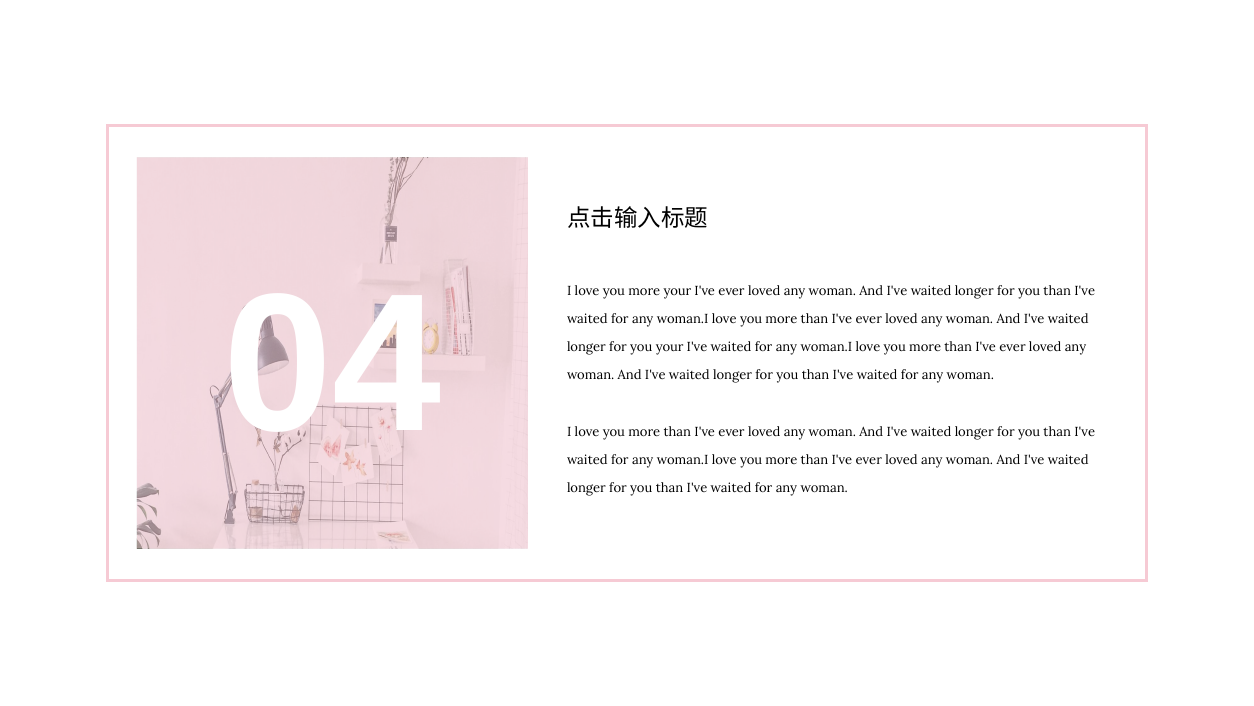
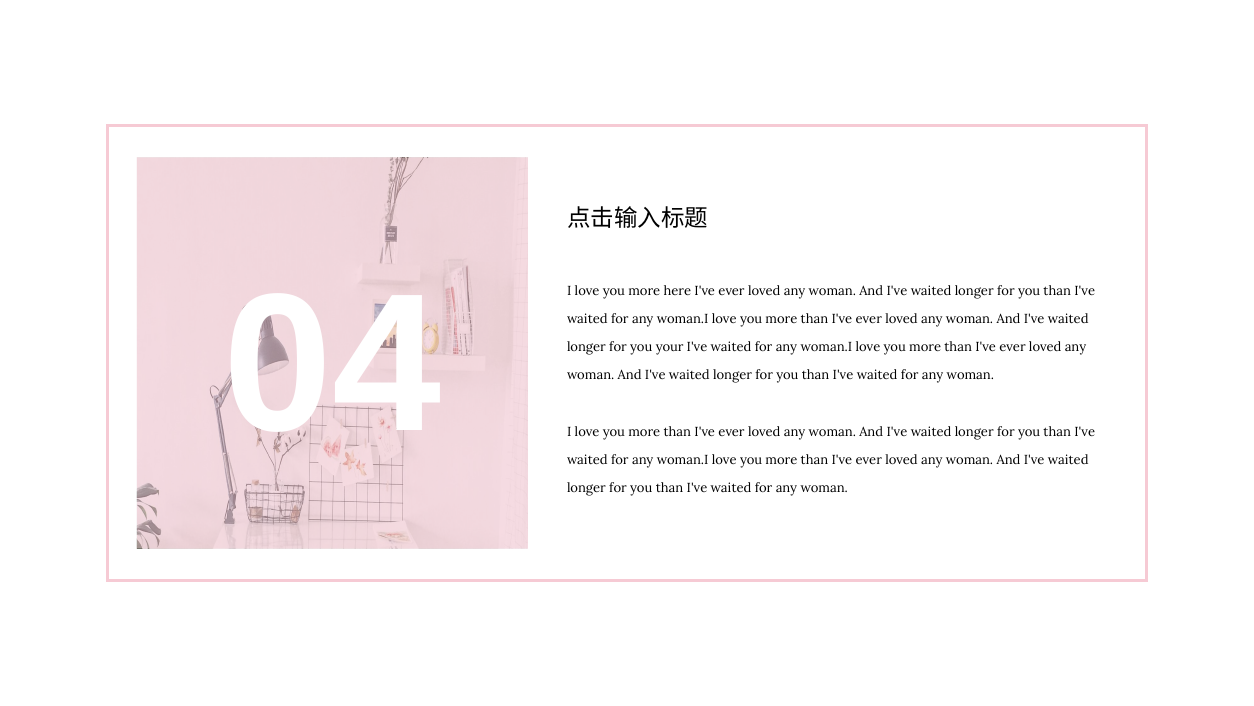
more your: your -> here
